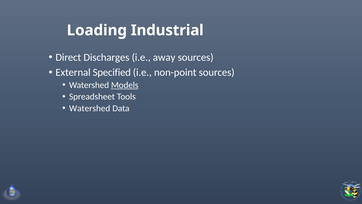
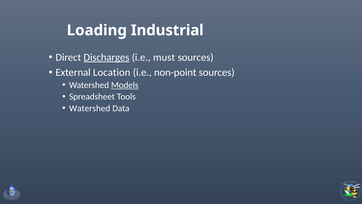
Discharges underline: none -> present
away: away -> must
Specified: Specified -> Location
